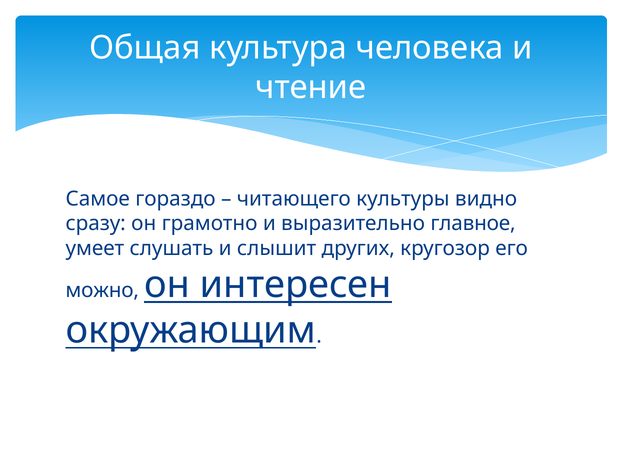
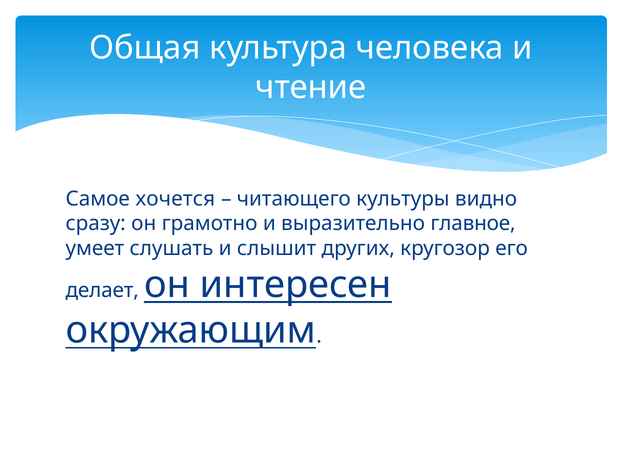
гораздо: гораздо -> хочется
можно: можно -> делает
